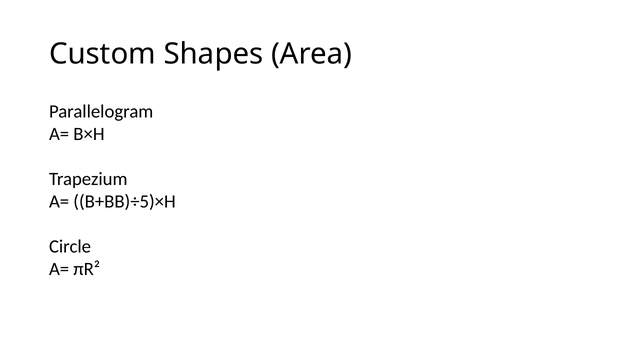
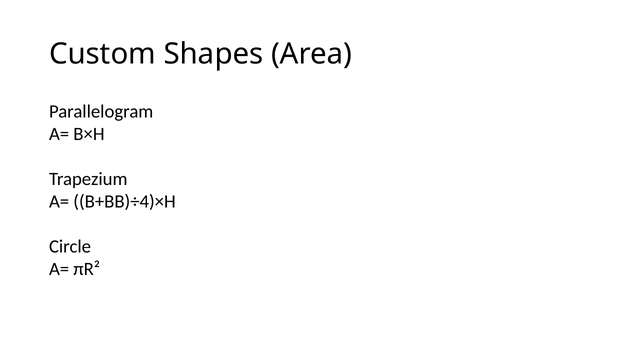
B+BB)÷5)×H: B+BB)÷5)×H -> B+BB)÷4)×H
